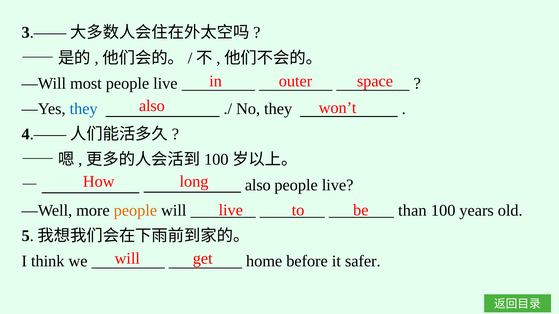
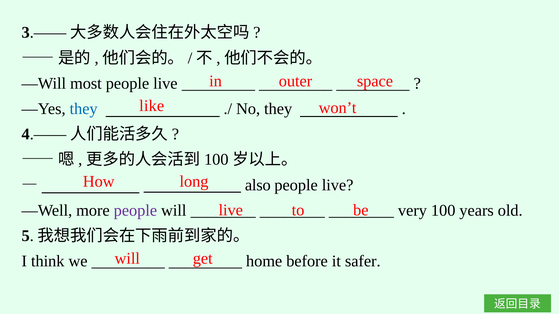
also at (152, 106): also -> like
people at (135, 211) colour: orange -> purple
than: than -> very
